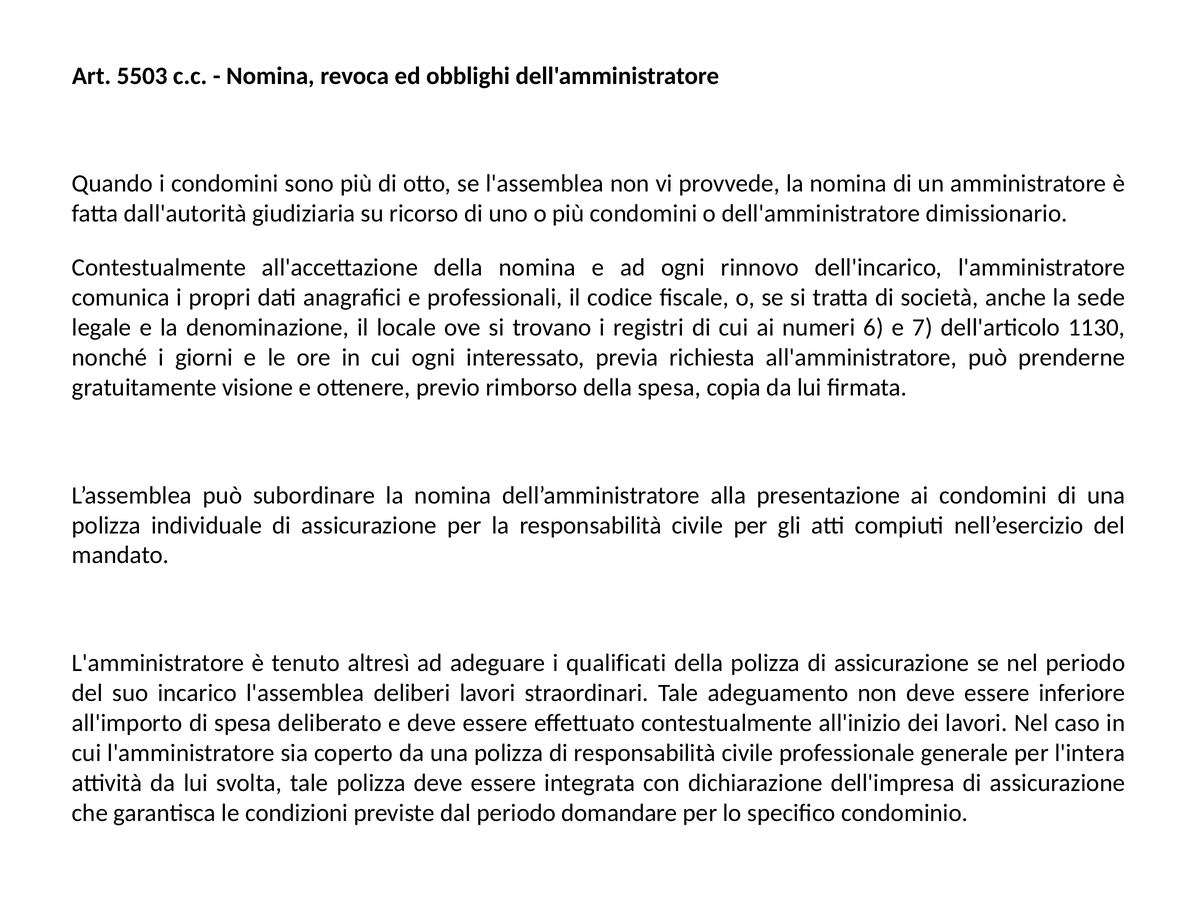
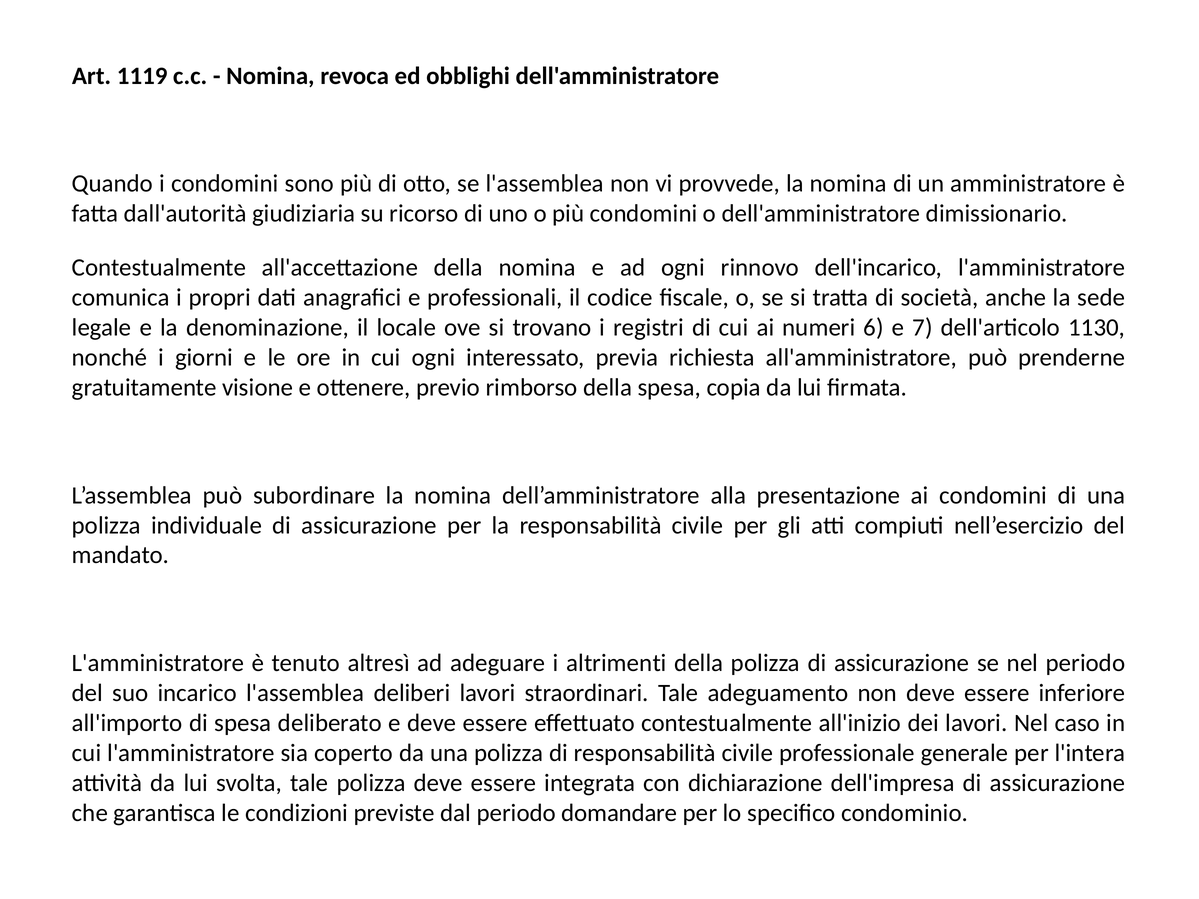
5503: 5503 -> 1119
qualificati: qualificati -> altrimenti
